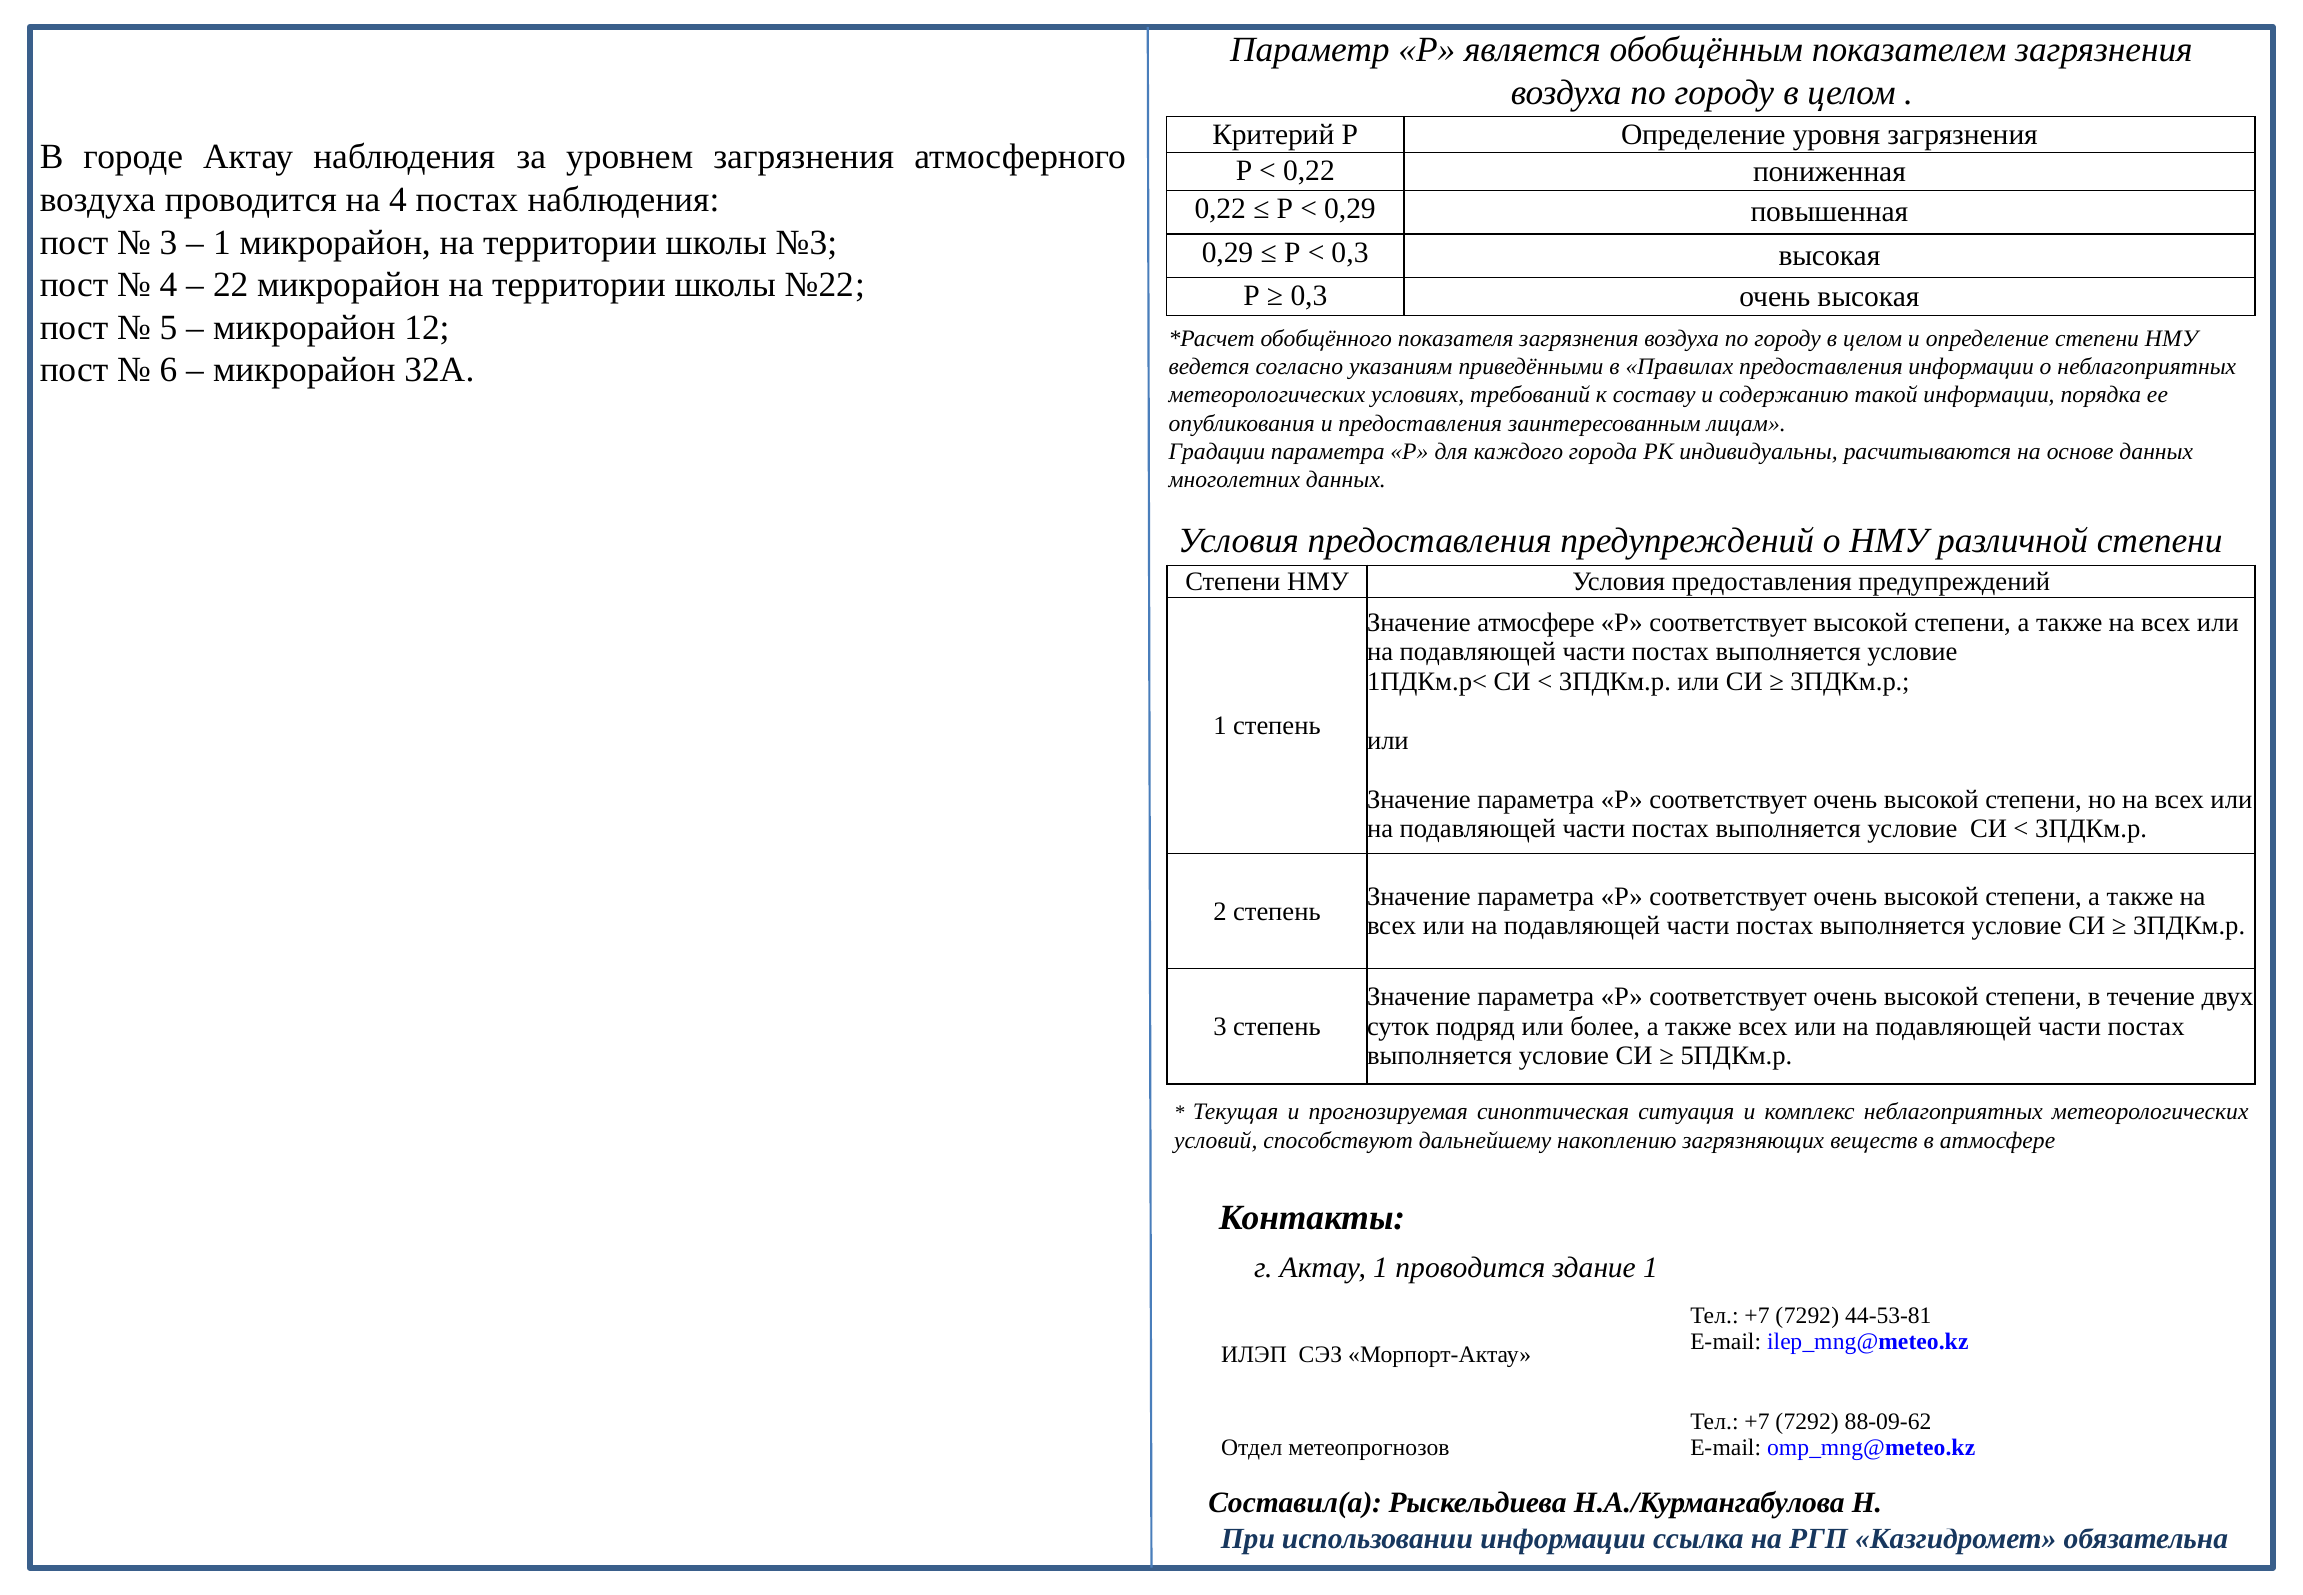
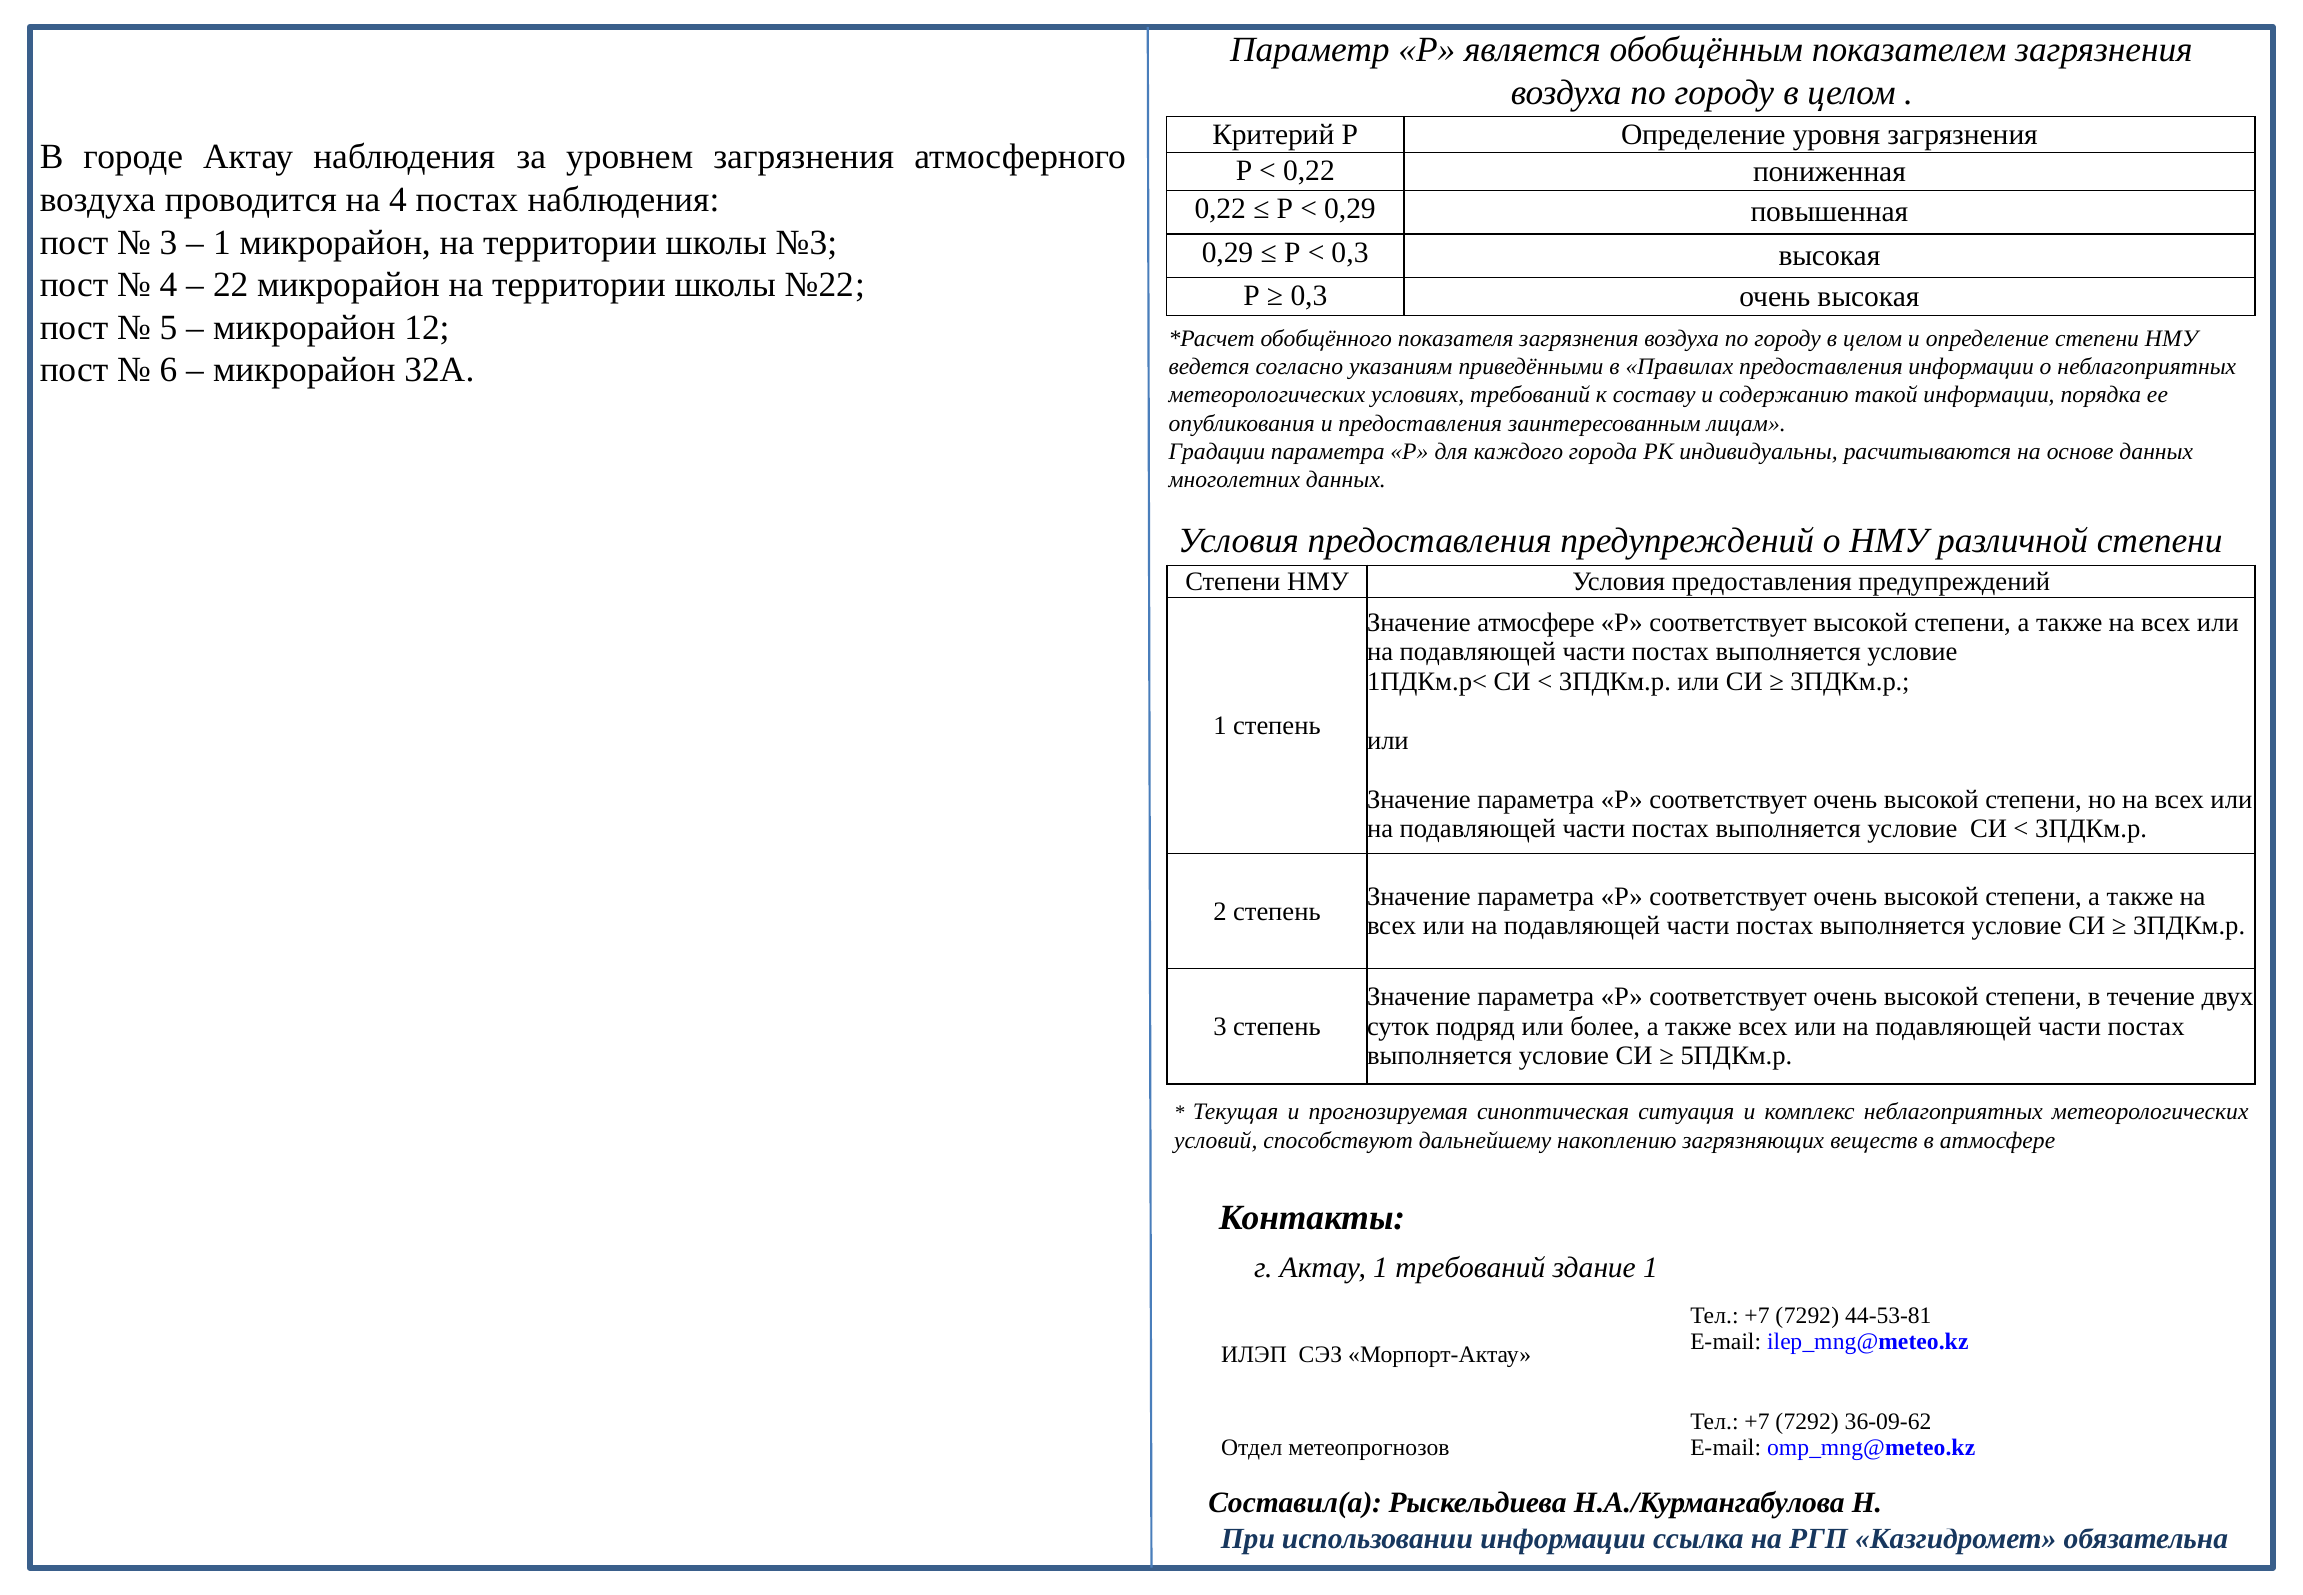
1 проводится: проводится -> требований
88-09-62: 88-09-62 -> 36-09-62
